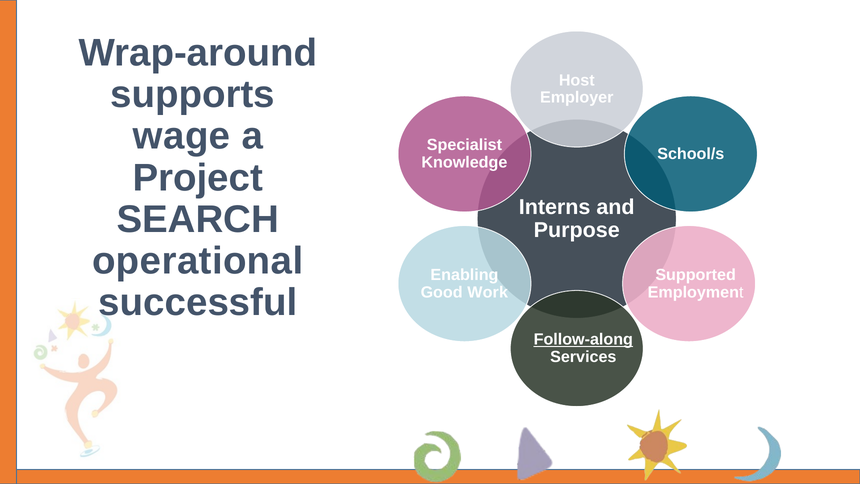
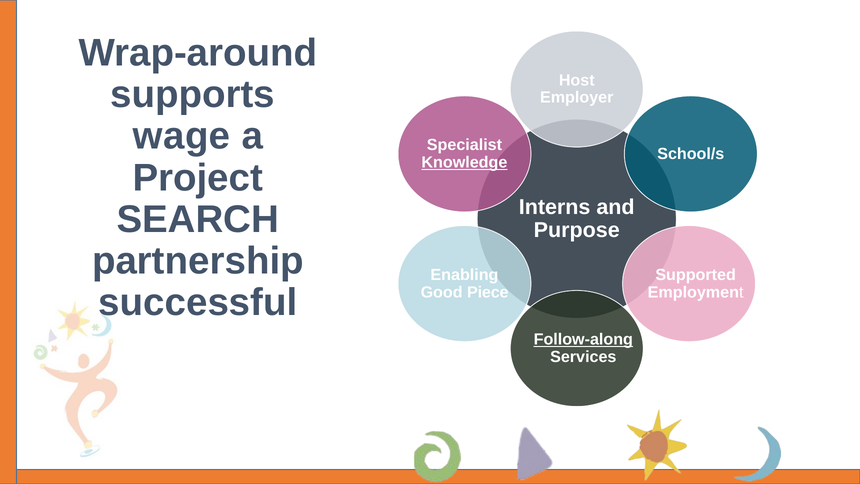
Knowledge underline: none -> present
operational: operational -> partnership
Work: Work -> Piece
